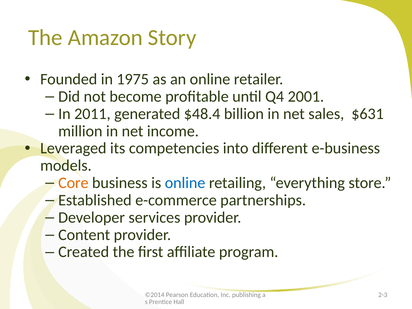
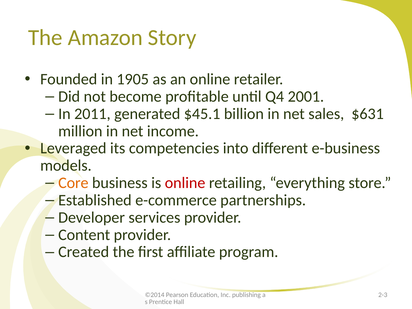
1975: 1975 -> 1905
$48.4: $48.4 -> $45.1
online at (185, 183) colour: blue -> red
